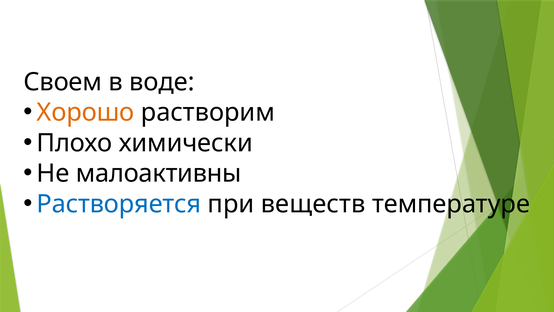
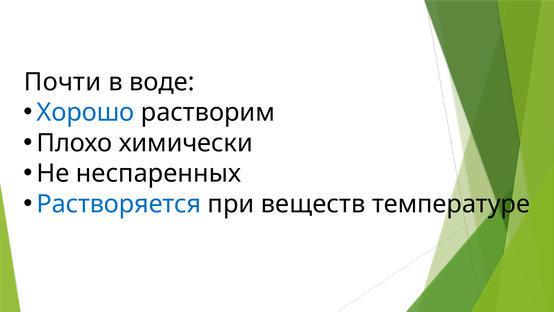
Своем: Своем -> Почти
Хорошо colour: orange -> blue
малоактивны: малоактивны -> неспаренных
